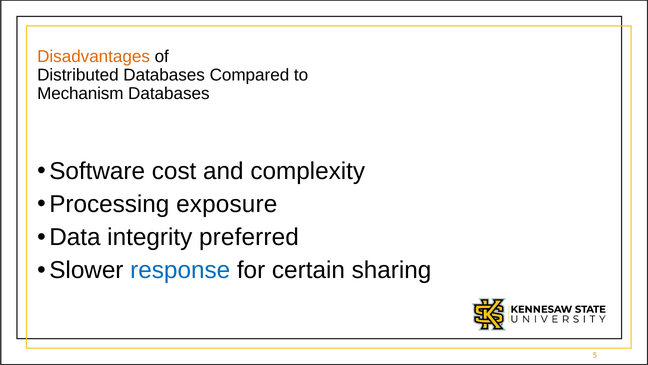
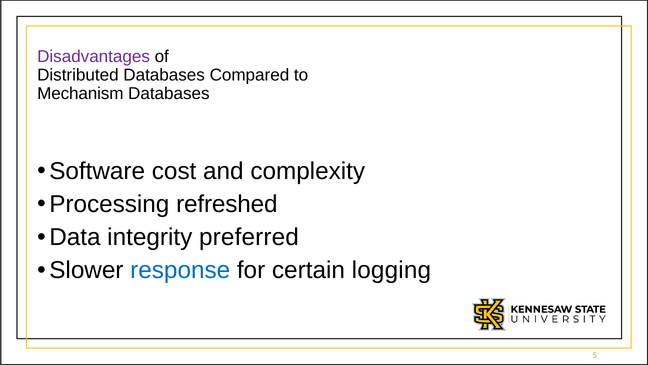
Disadvantages colour: orange -> purple
exposure: exposure -> refreshed
sharing: sharing -> logging
